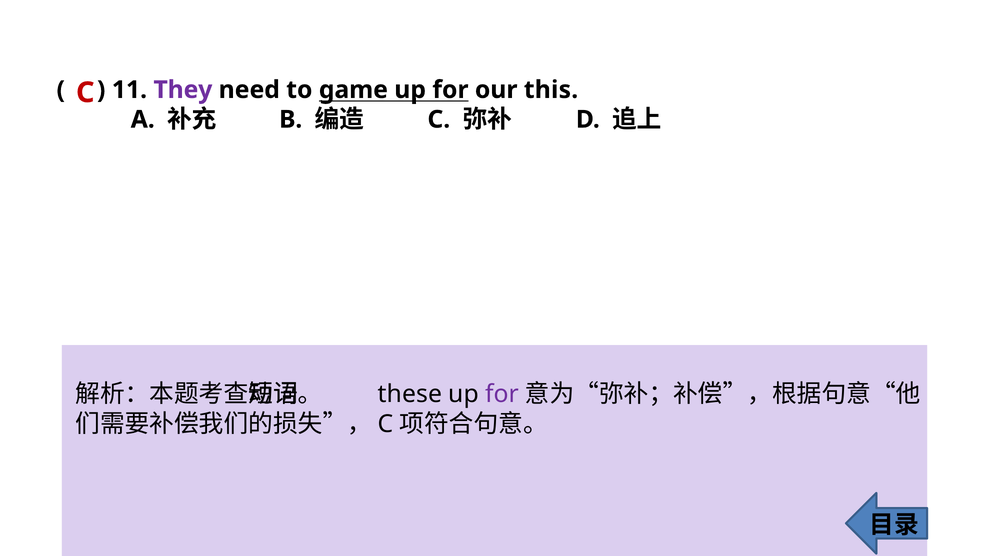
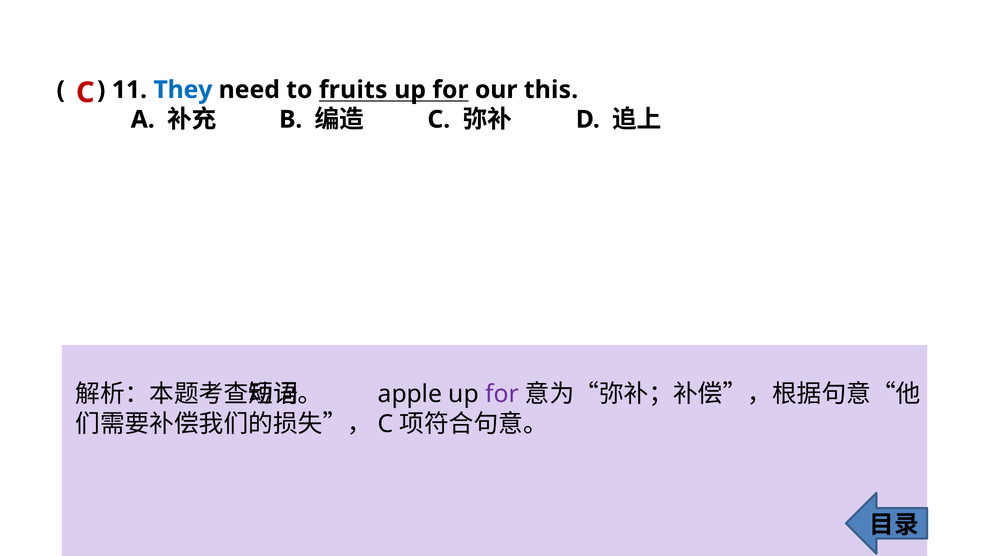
They colour: purple -> blue
game: game -> fruits
these: these -> apple
